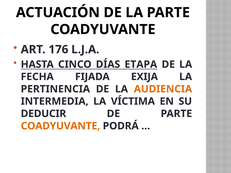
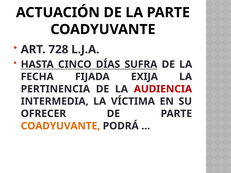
176: 176 -> 728
ETAPA: ETAPA -> SUFRA
AUDIENCIA colour: orange -> red
DEDUCIR: DEDUCIR -> OFRECER
